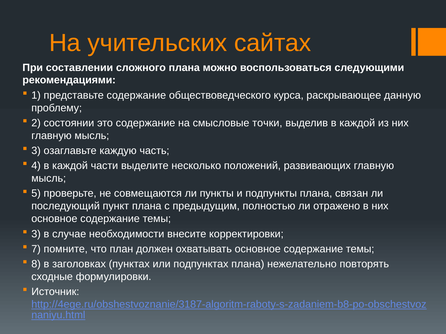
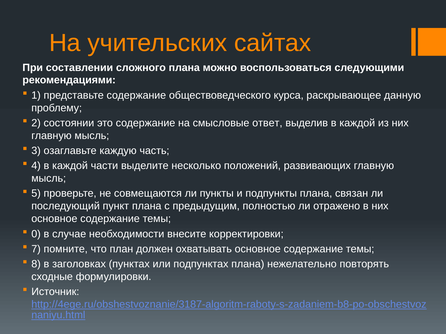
точки: точки -> ответ
3 at (36, 234): 3 -> 0
